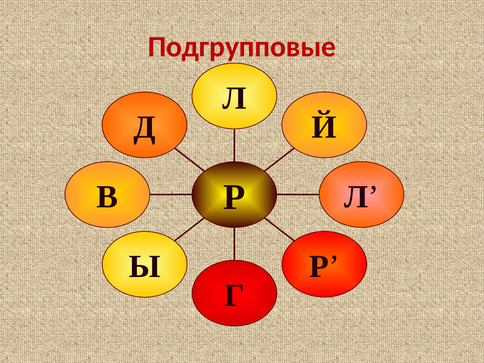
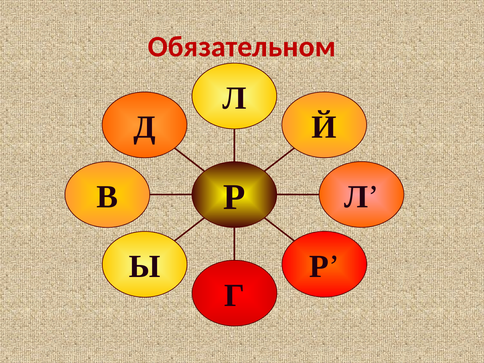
Подгрупповые: Подгрупповые -> Обязательном
